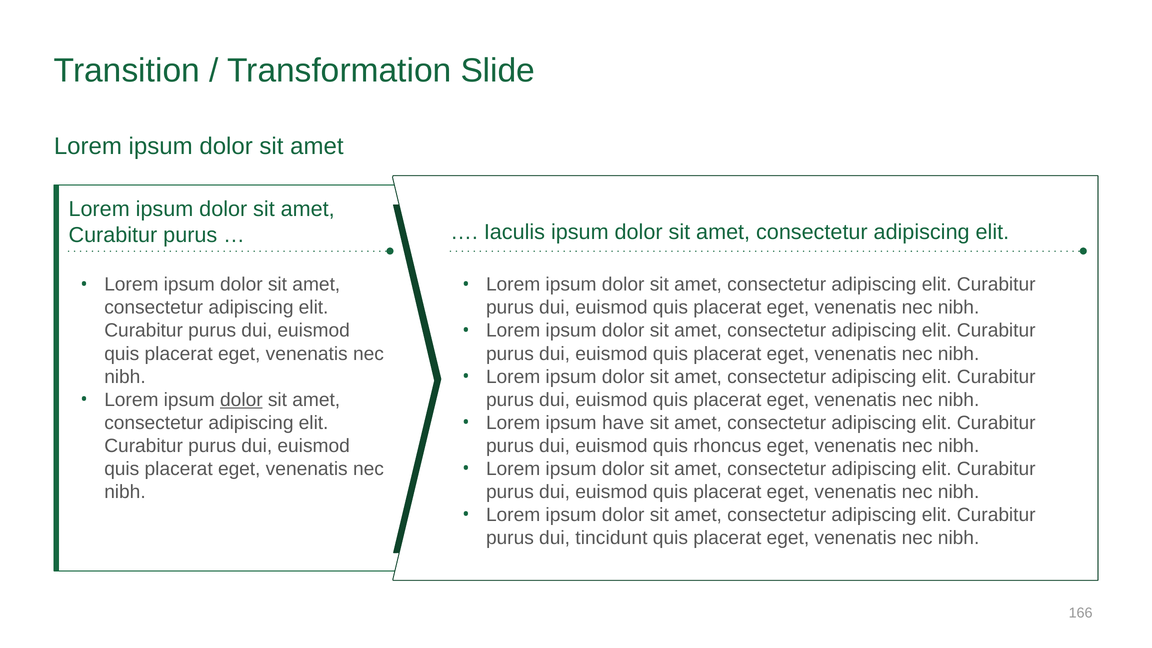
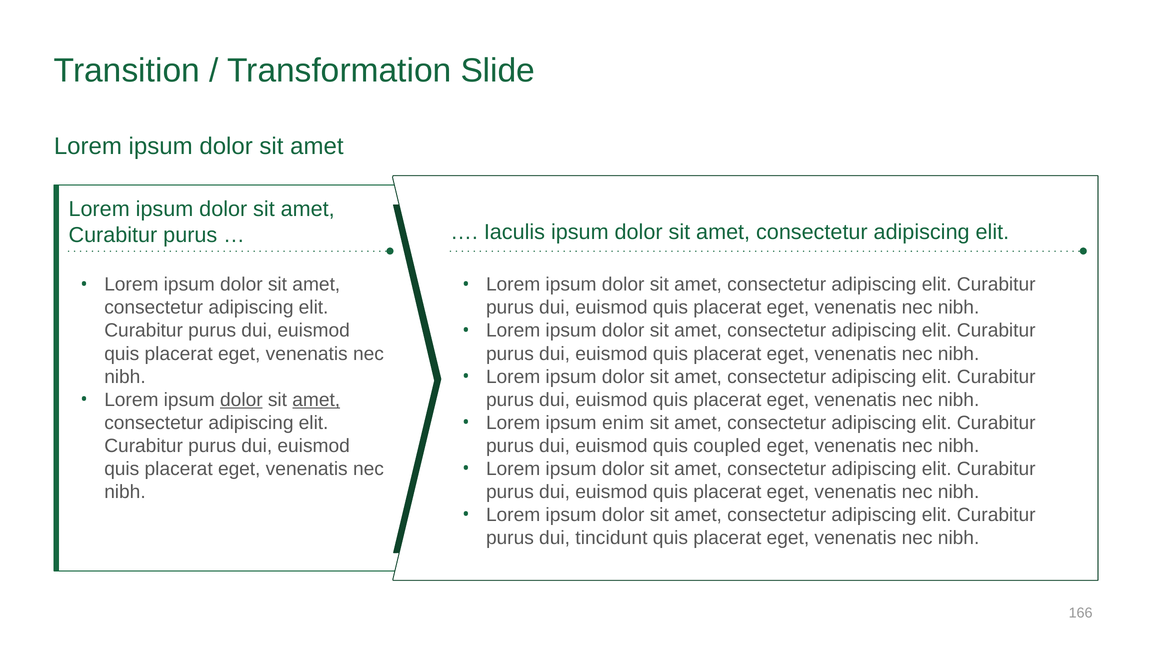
amet at (316, 400) underline: none -> present
have: have -> enim
rhoncus: rhoncus -> coupled
